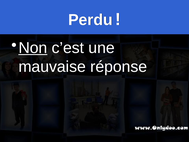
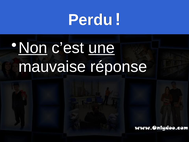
une underline: none -> present
